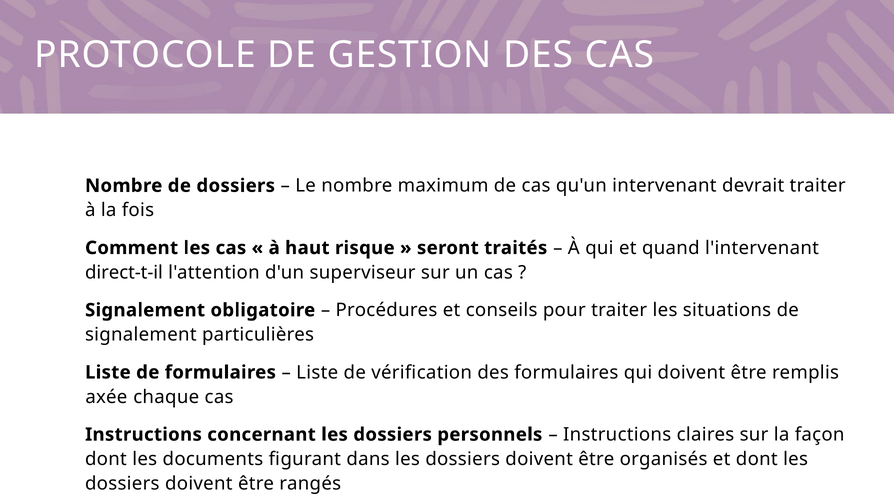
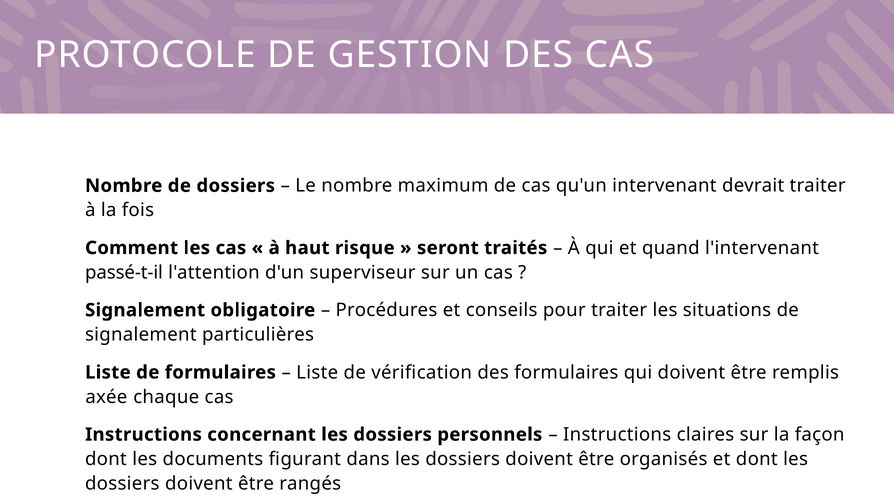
direct-t-il: direct-t-il -> passé-t-il
